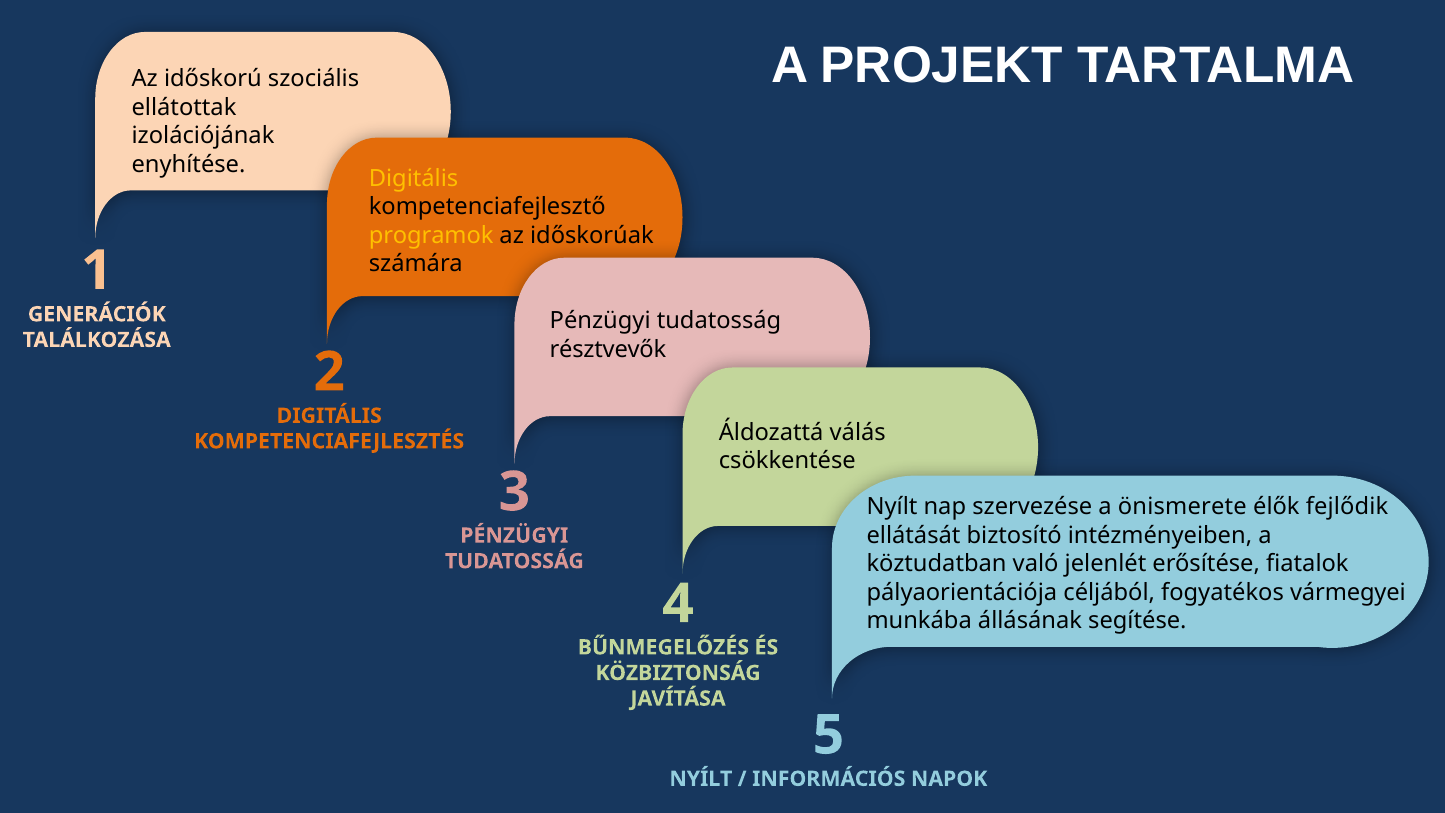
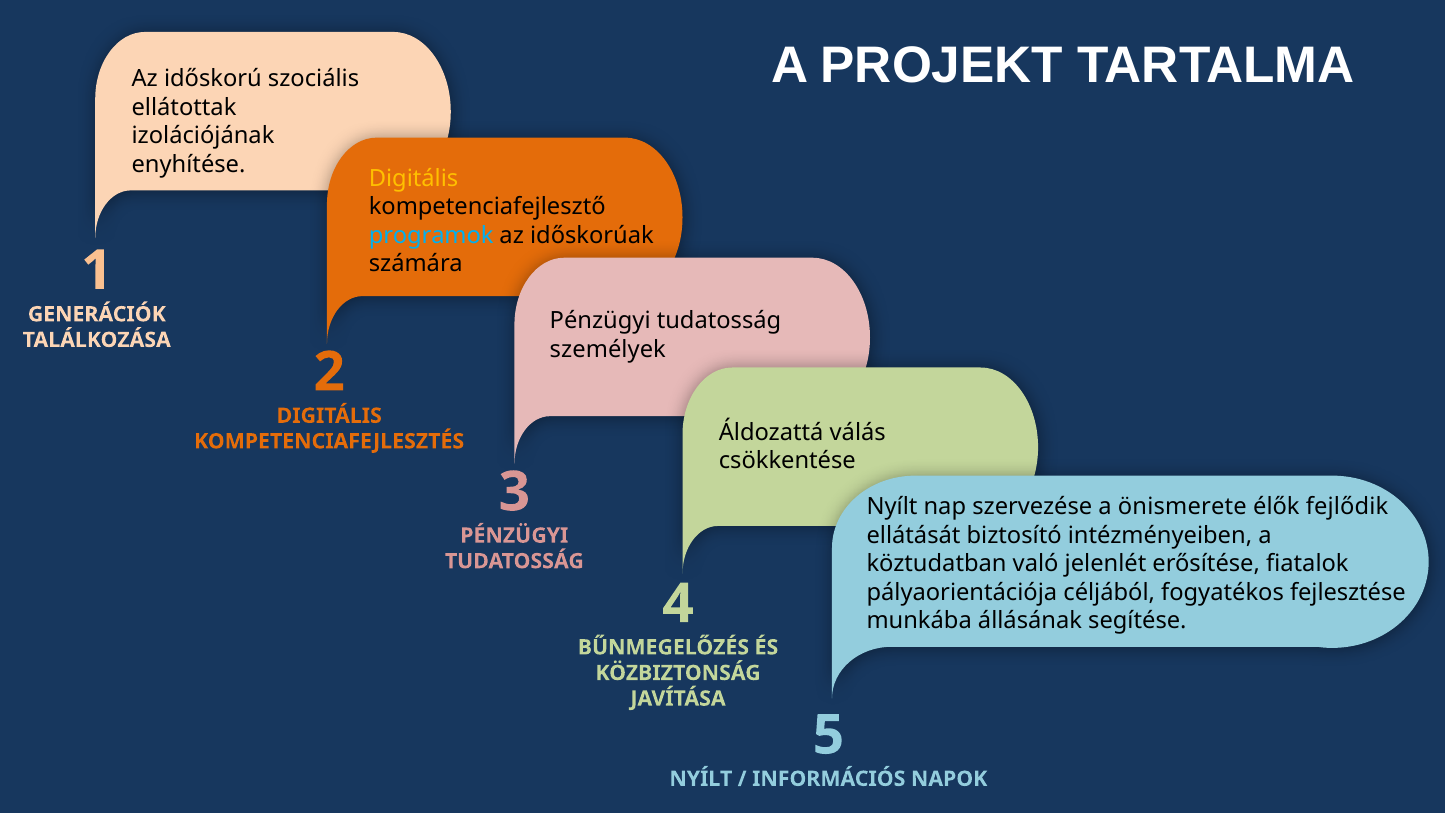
programok colour: yellow -> light blue
résztvevők: résztvevők -> személyek
vármegyei: vármegyei -> fejlesztése
